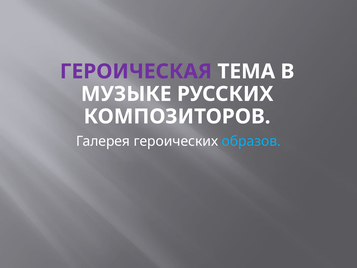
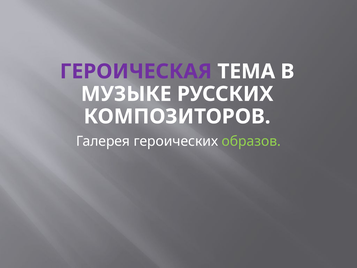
образов colour: light blue -> light green
